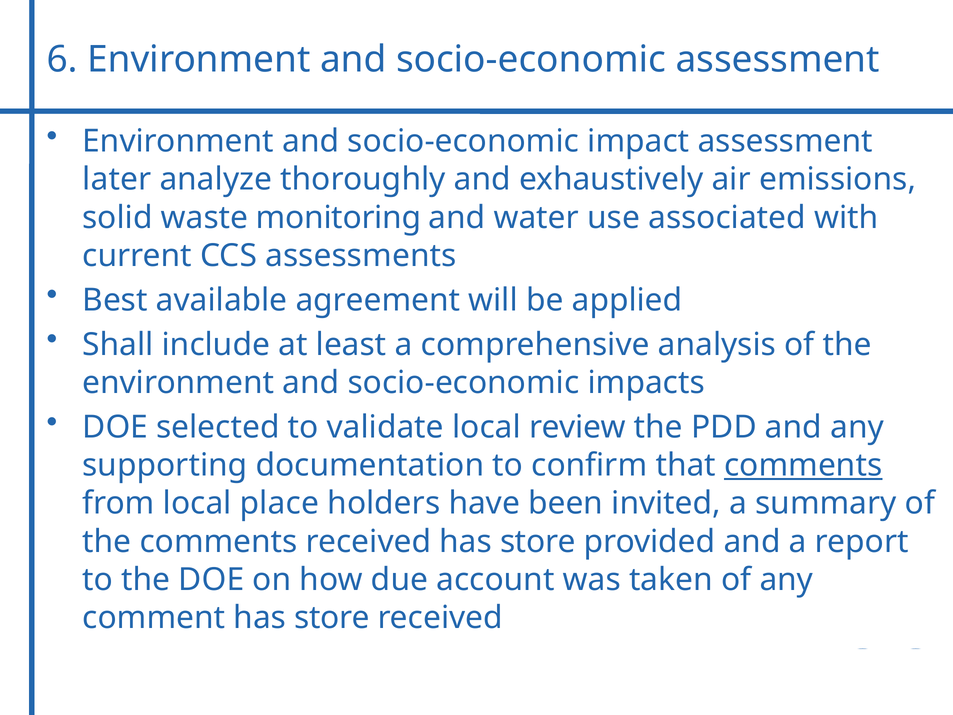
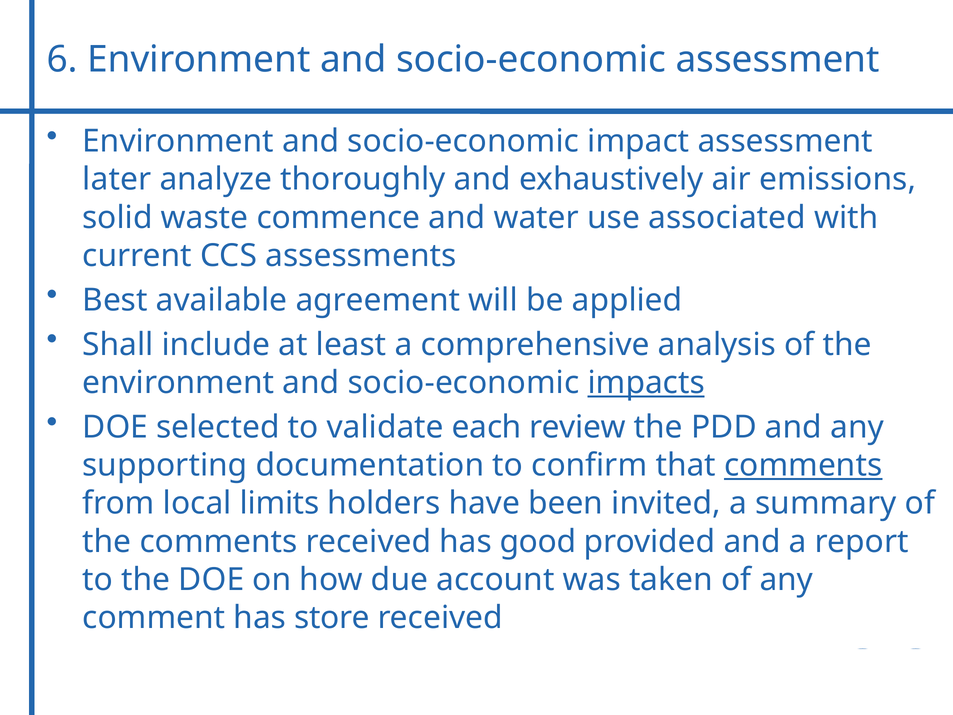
monitoring: monitoring -> commence
impacts underline: none -> present
validate local: local -> each
place: place -> limits
received has store: store -> good
